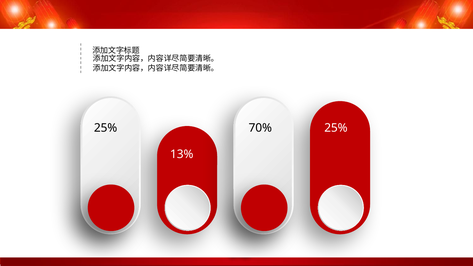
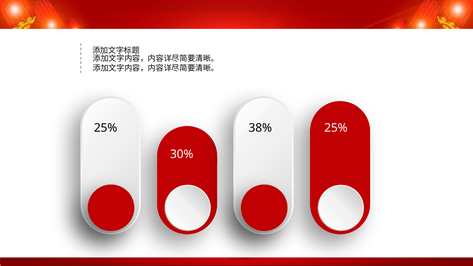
70%: 70% -> 38%
13%: 13% -> 30%
